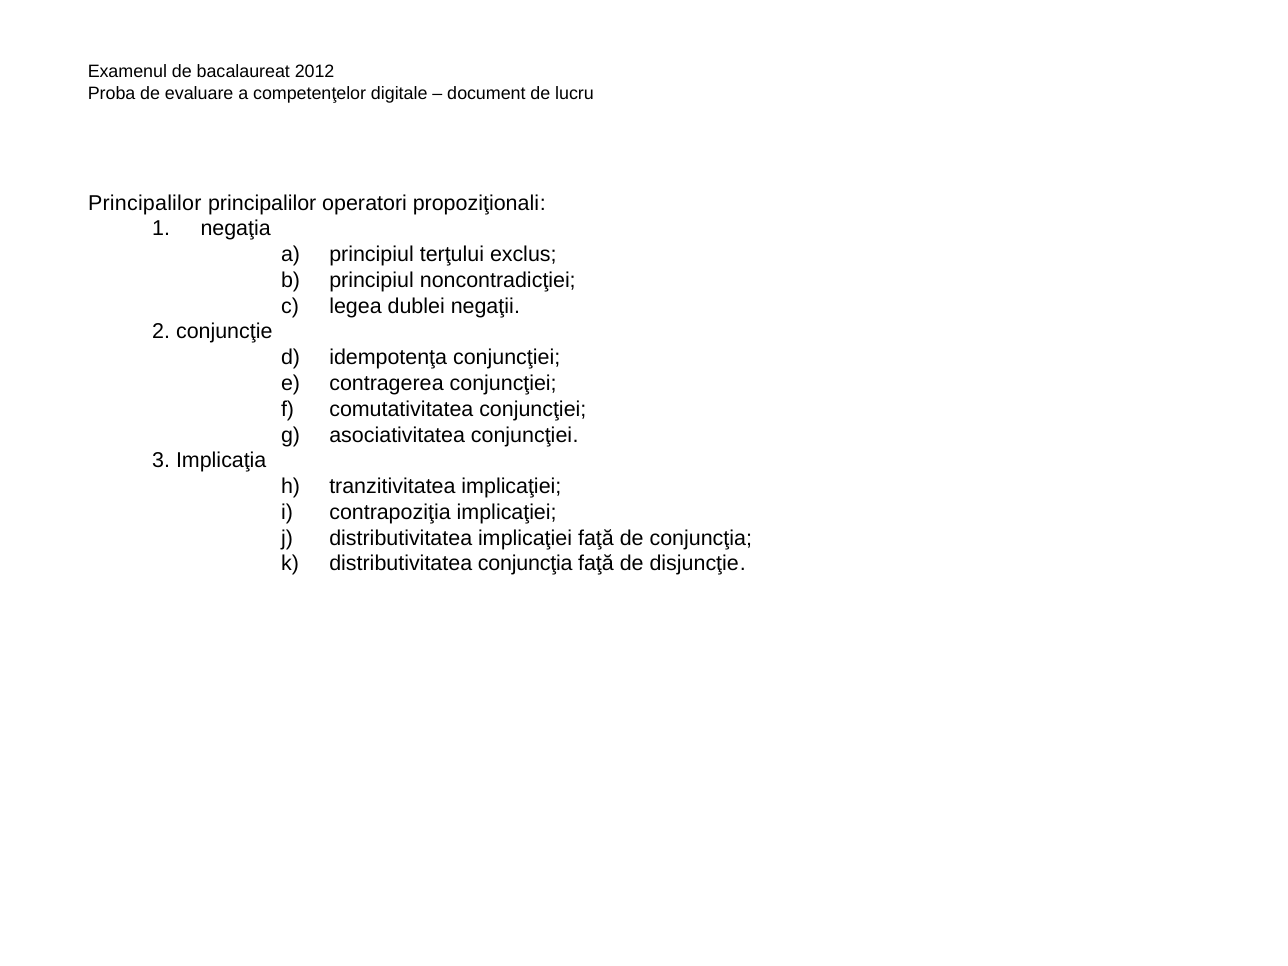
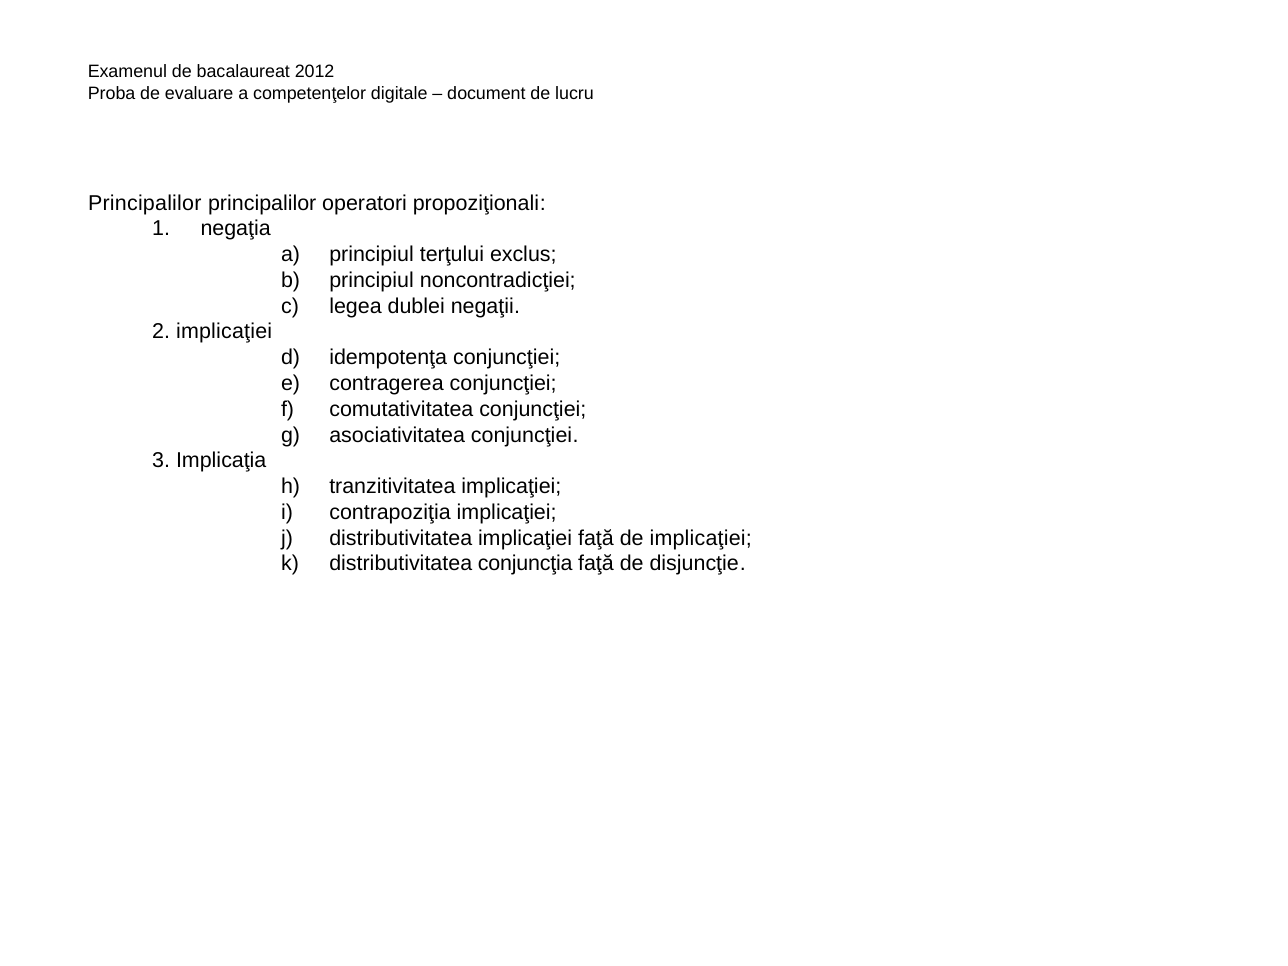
2 conjuncţie: conjuncţie -> implicaţiei
de conjuncţia: conjuncţia -> implicaţiei
